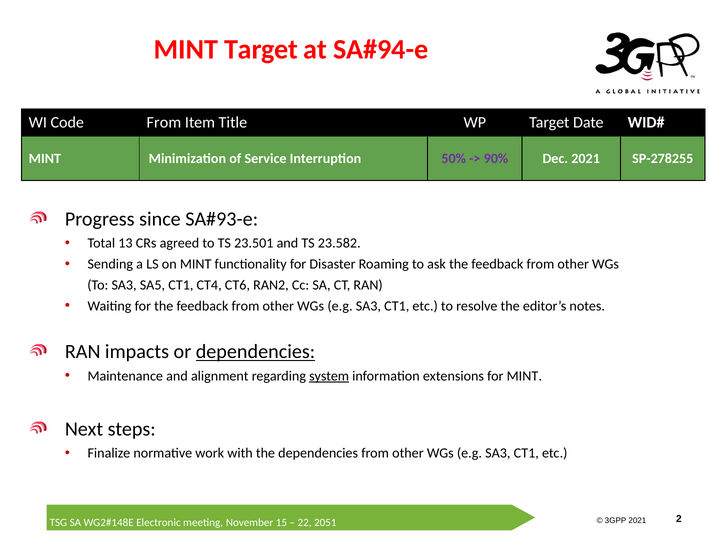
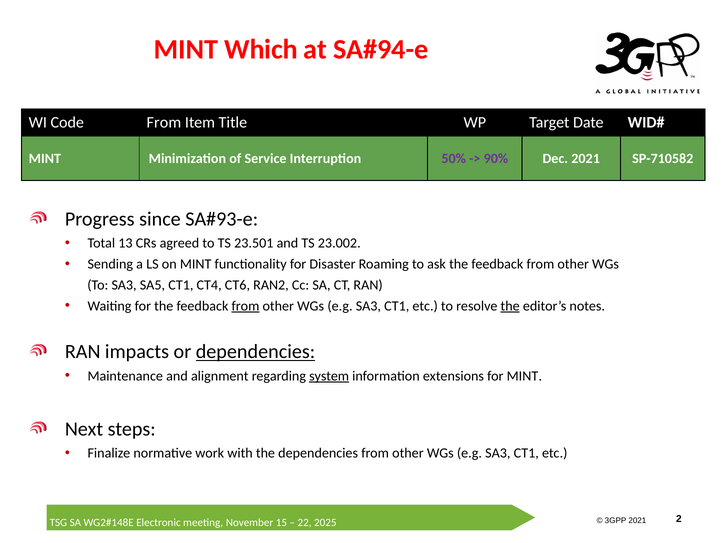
MINT Target: Target -> Which
SP-278255: SP-278255 -> SP-710582
23.582: 23.582 -> 23.002
from at (245, 306) underline: none -> present
the at (510, 306) underline: none -> present
2051: 2051 -> 2025
